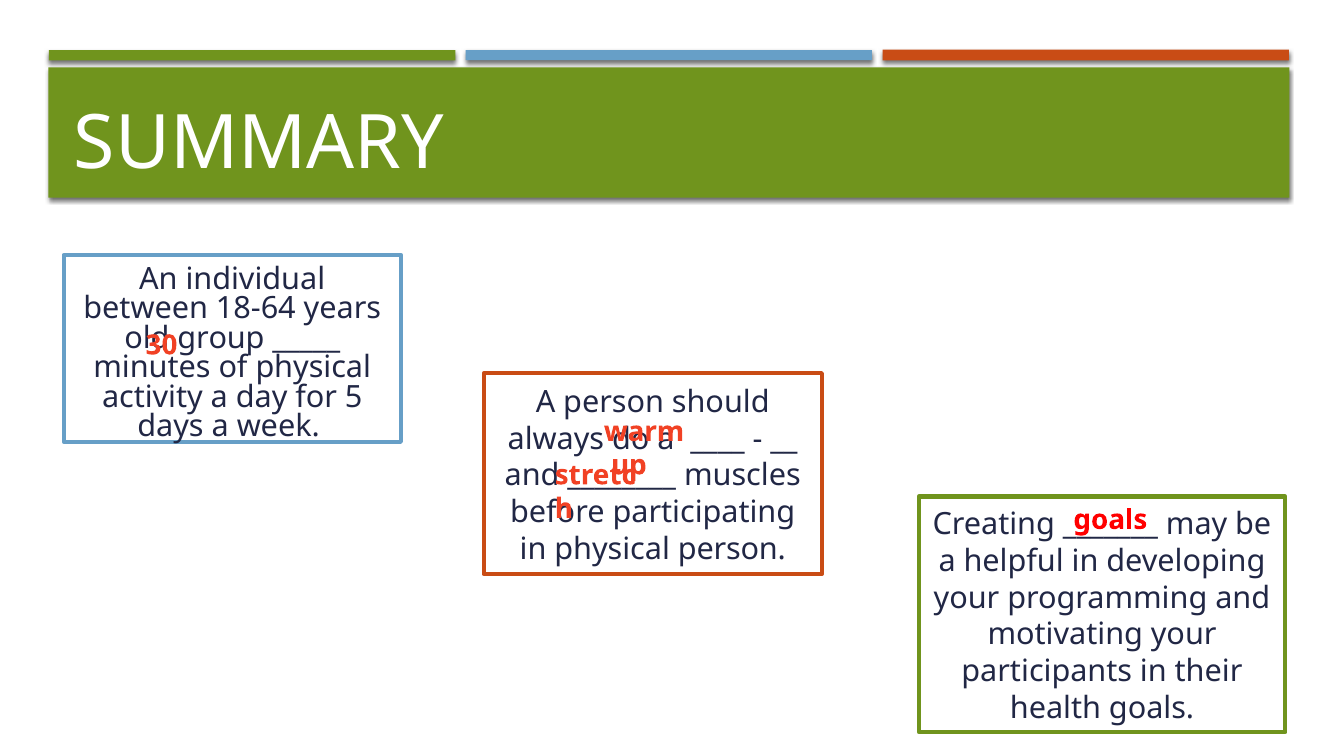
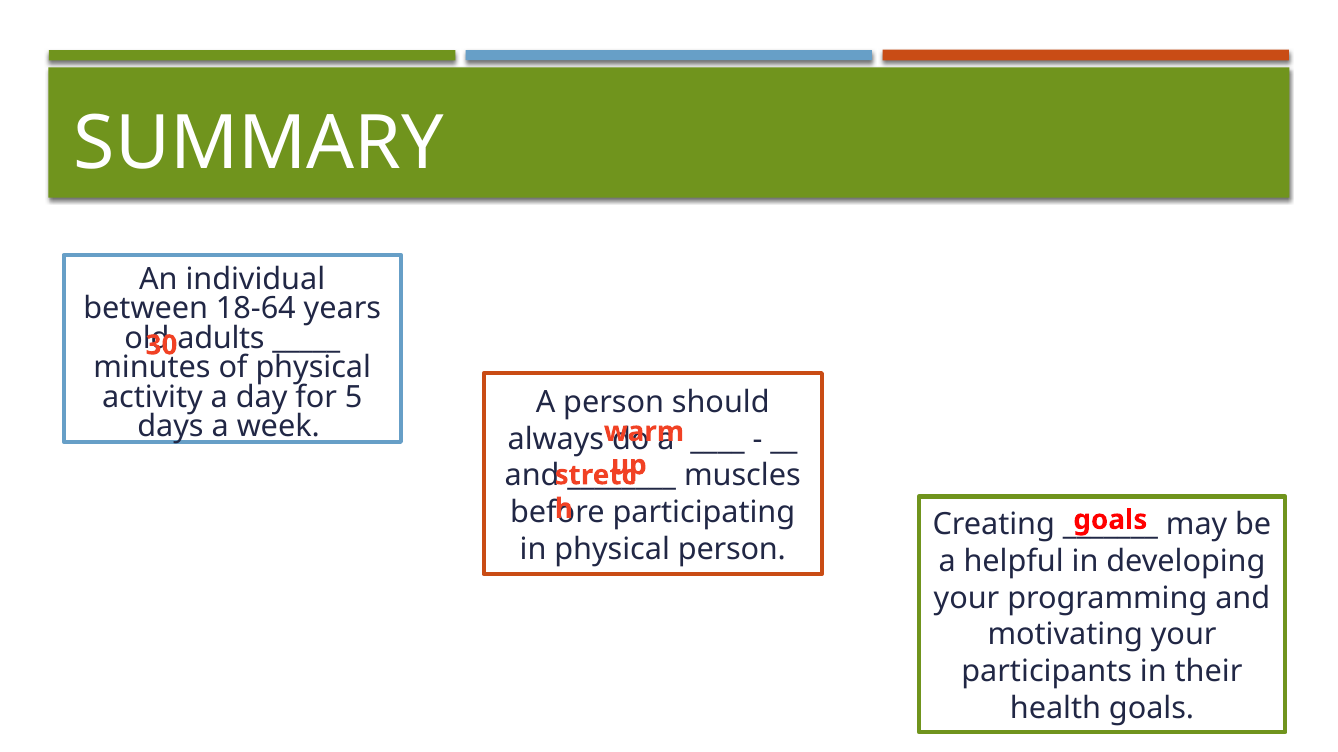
group: group -> adults
